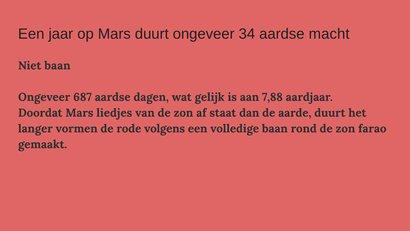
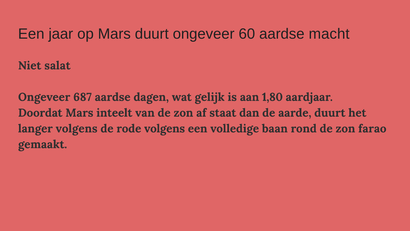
34: 34 -> 60
Niet baan: baan -> salat
7,88: 7,88 -> 1,80
liedjes: liedjes -> inteelt
langer vormen: vormen -> volgens
